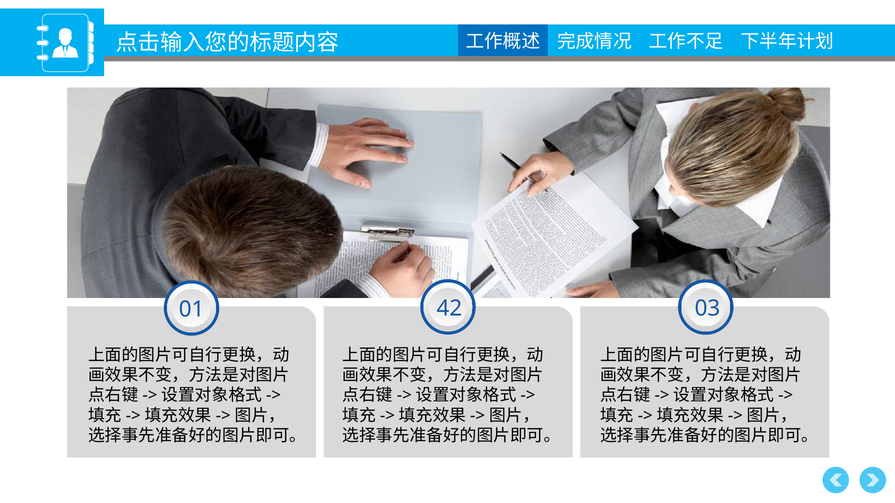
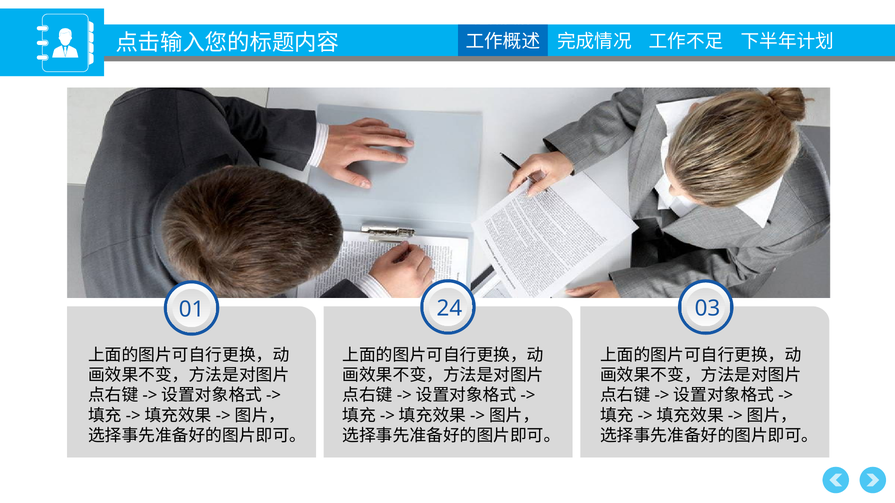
42: 42 -> 24
